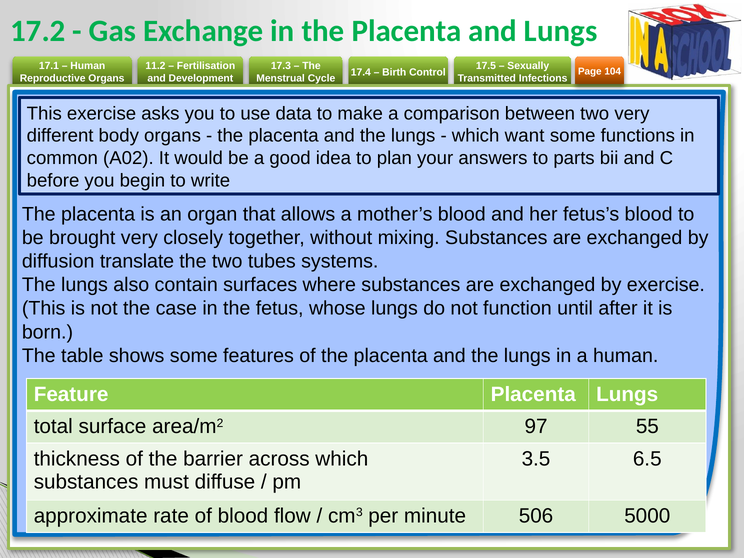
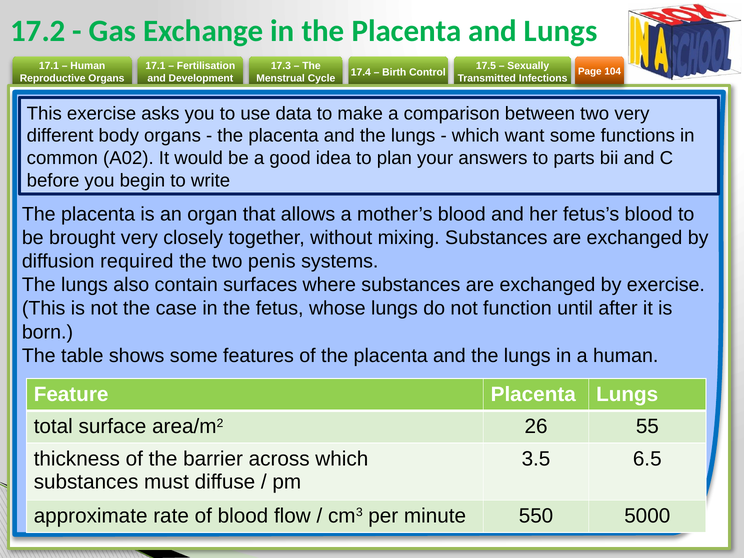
11.2 at (155, 66): 11.2 -> 17.1
translate: translate -> required
tubes: tubes -> penis
97: 97 -> 26
506: 506 -> 550
